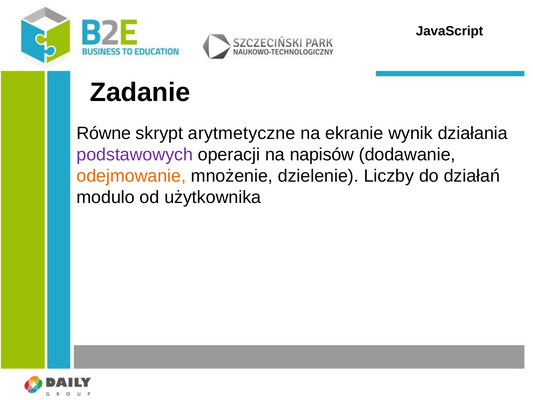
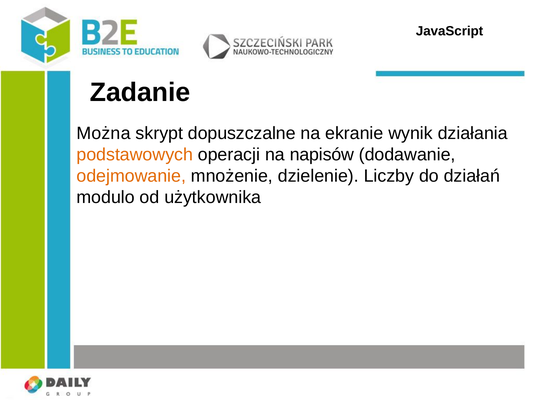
Równe: Równe -> Można
arytmetyczne: arytmetyczne -> dopuszczalne
podstawowych colour: purple -> orange
